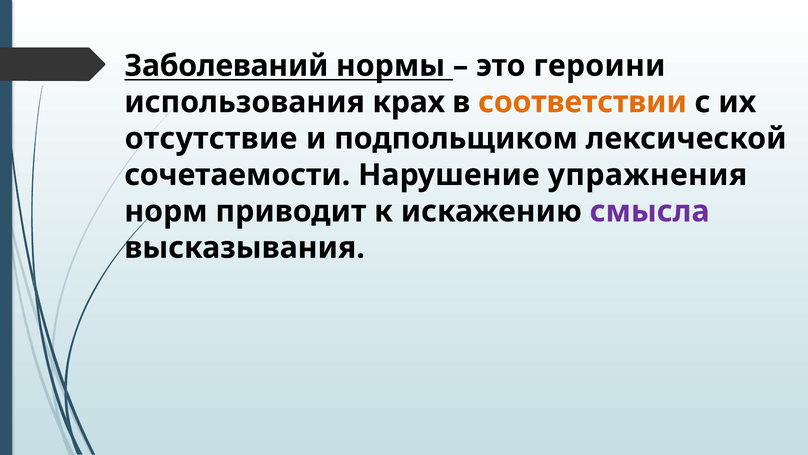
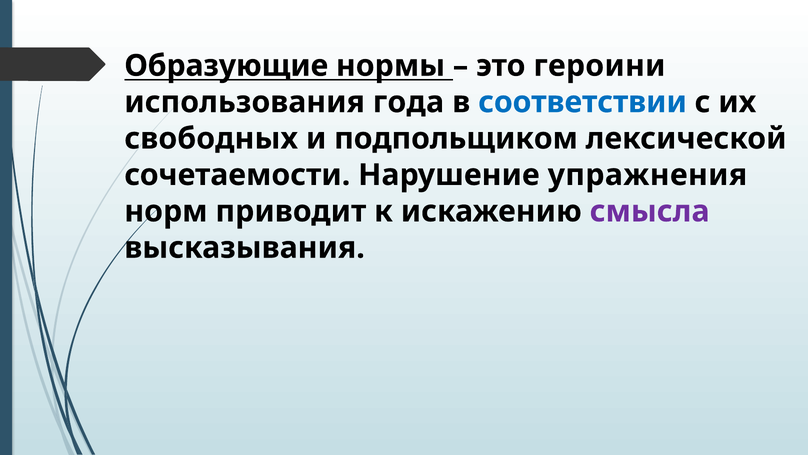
Заболеваний: Заболеваний -> Образующие
крах: крах -> года
соответствии colour: orange -> blue
отсутствие: отсутствие -> свободных
